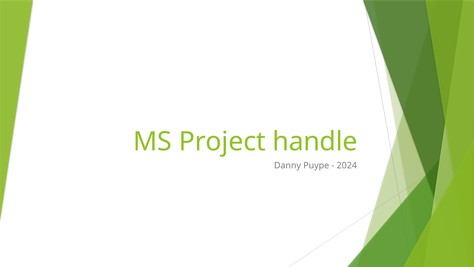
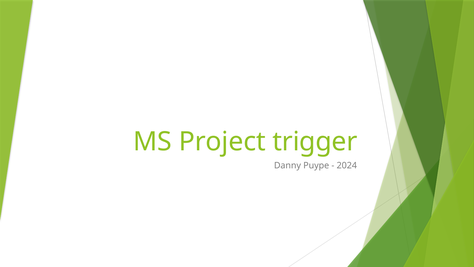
handle: handle -> trigger
